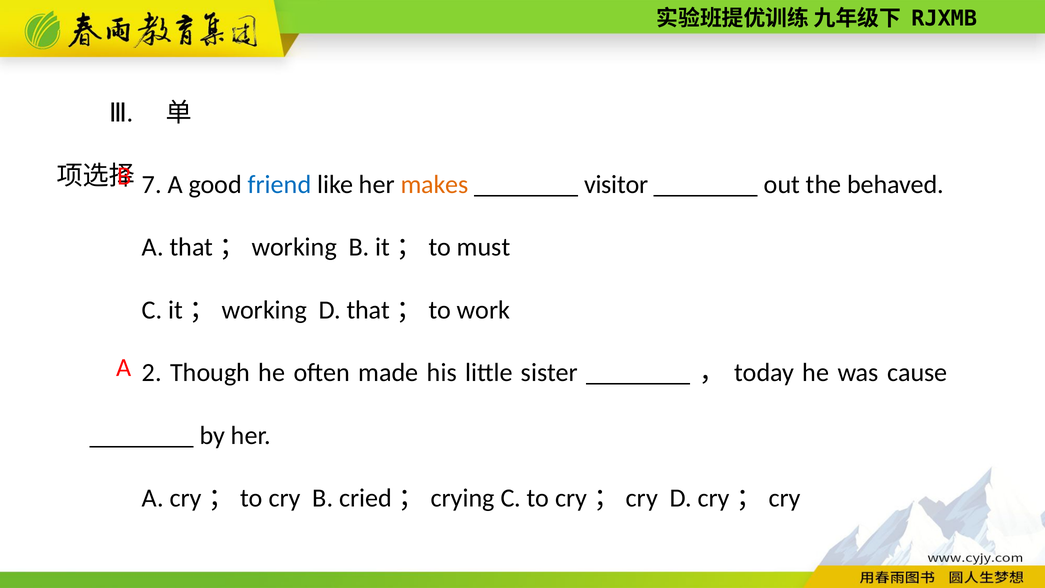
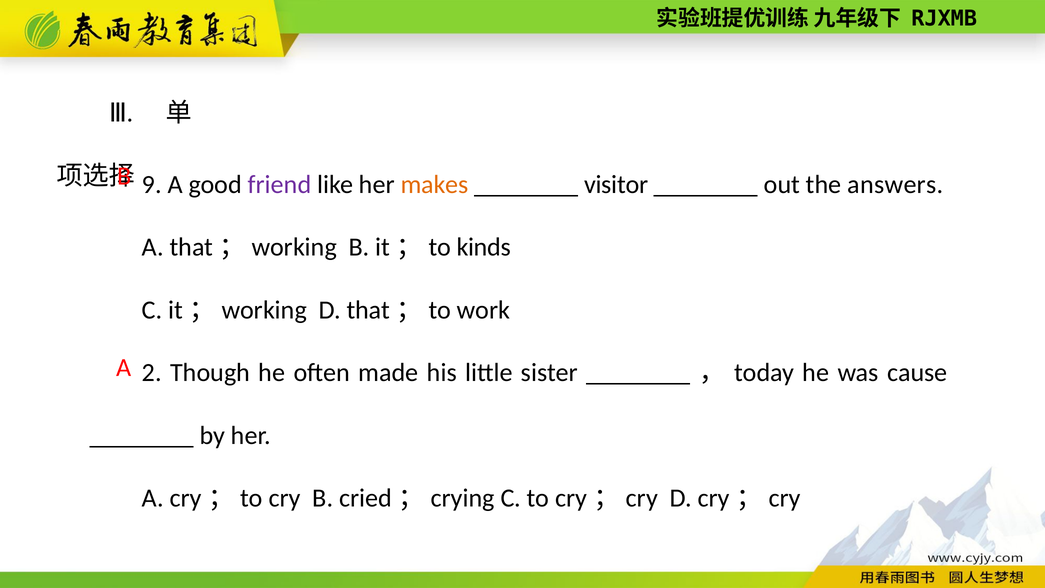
7: 7 -> 9
friend colour: blue -> purple
behaved: behaved -> answers
must: must -> kinds
